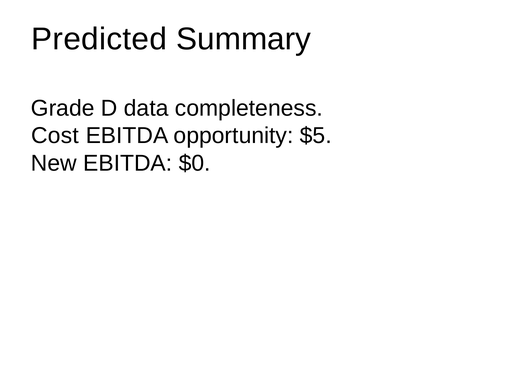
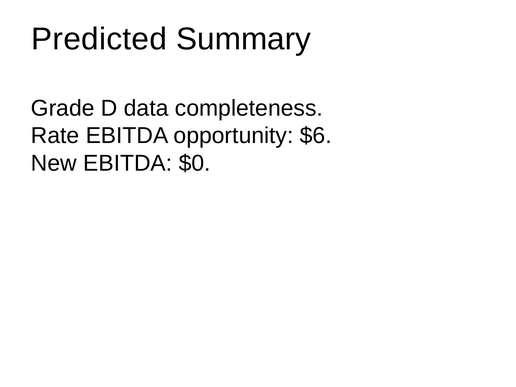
Cost: Cost -> Rate
$5: $5 -> $6
